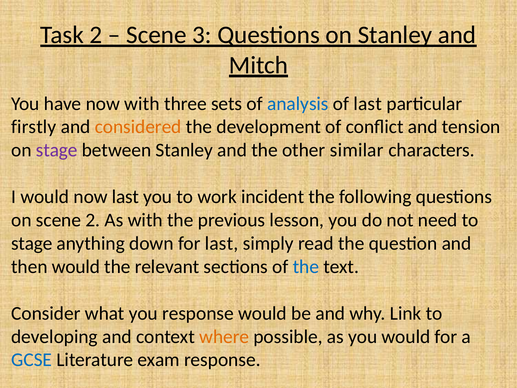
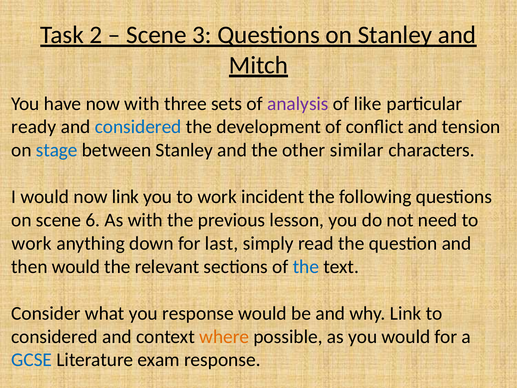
analysis colour: blue -> purple
of last: last -> like
firstly: firstly -> ready
considered at (138, 127) colour: orange -> blue
stage at (57, 150) colour: purple -> blue
now last: last -> link
scene 2: 2 -> 6
stage at (32, 243): stage -> work
developing at (54, 336): developing -> considered
